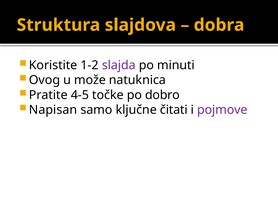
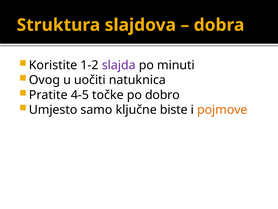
može: može -> uočiti
Napisan: Napisan -> Umjesto
čitati: čitati -> biste
pojmove colour: purple -> orange
